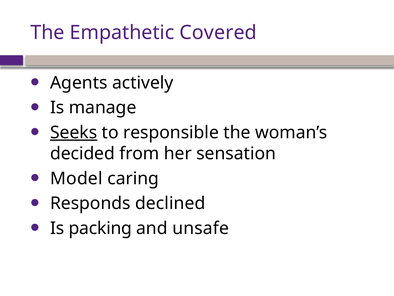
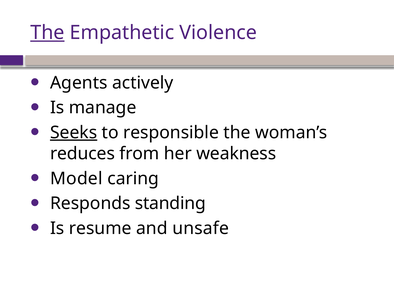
The at (47, 33) underline: none -> present
Covered: Covered -> Violence
decided: decided -> reduces
sensation: sensation -> weakness
declined: declined -> standing
packing: packing -> resume
